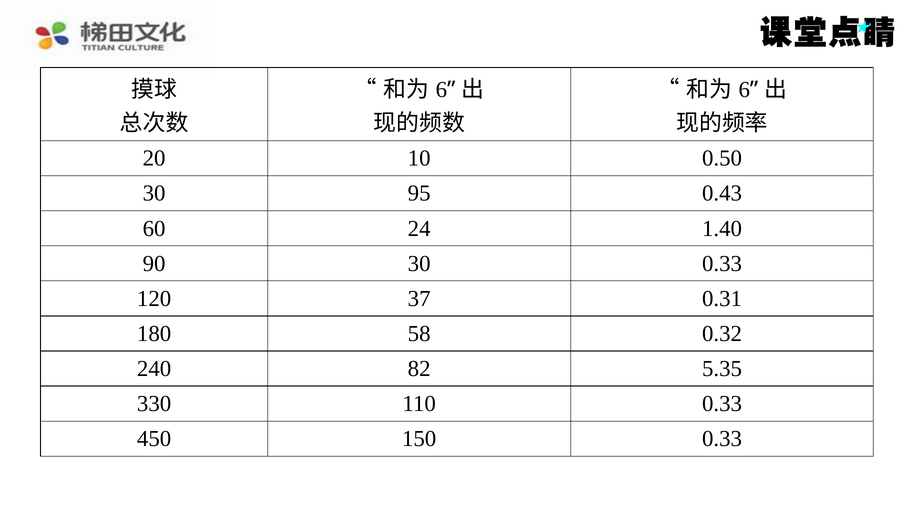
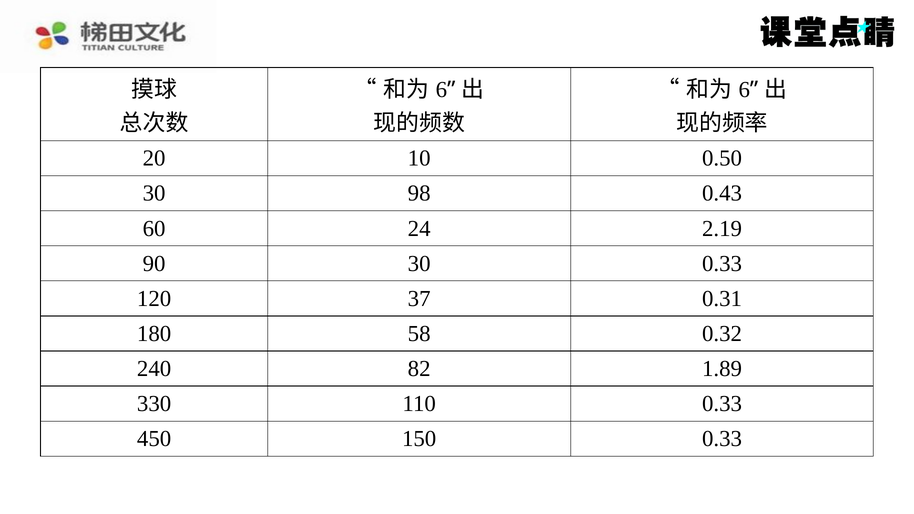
95: 95 -> 98
1.40: 1.40 -> 2.19
5.35: 5.35 -> 1.89
